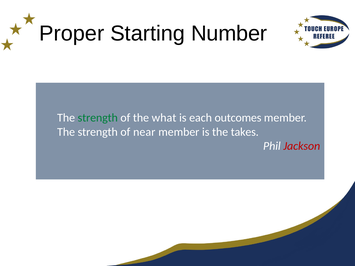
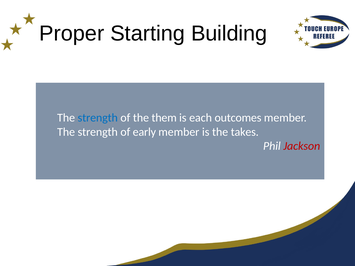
Number: Number -> Building
strength at (98, 118) colour: green -> blue
what: what -> them
near: near -> early
